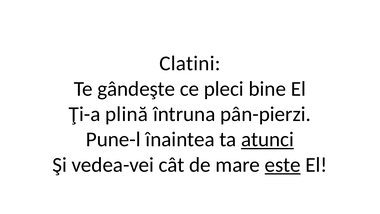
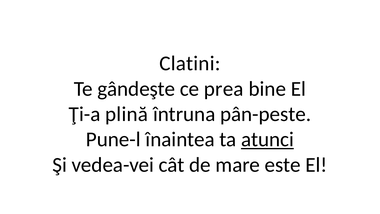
pleci: pleci -> prea
pân-pierzi: pân-pierzi -> pân-peste
este underline: present -> none
